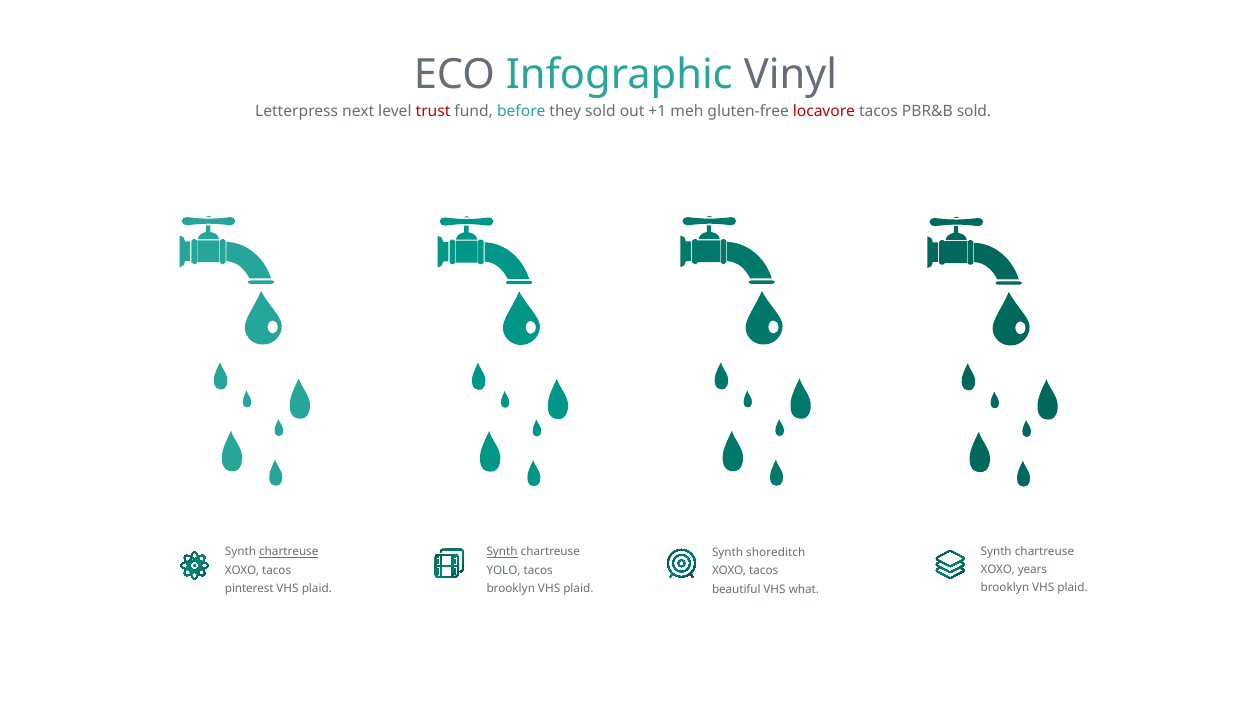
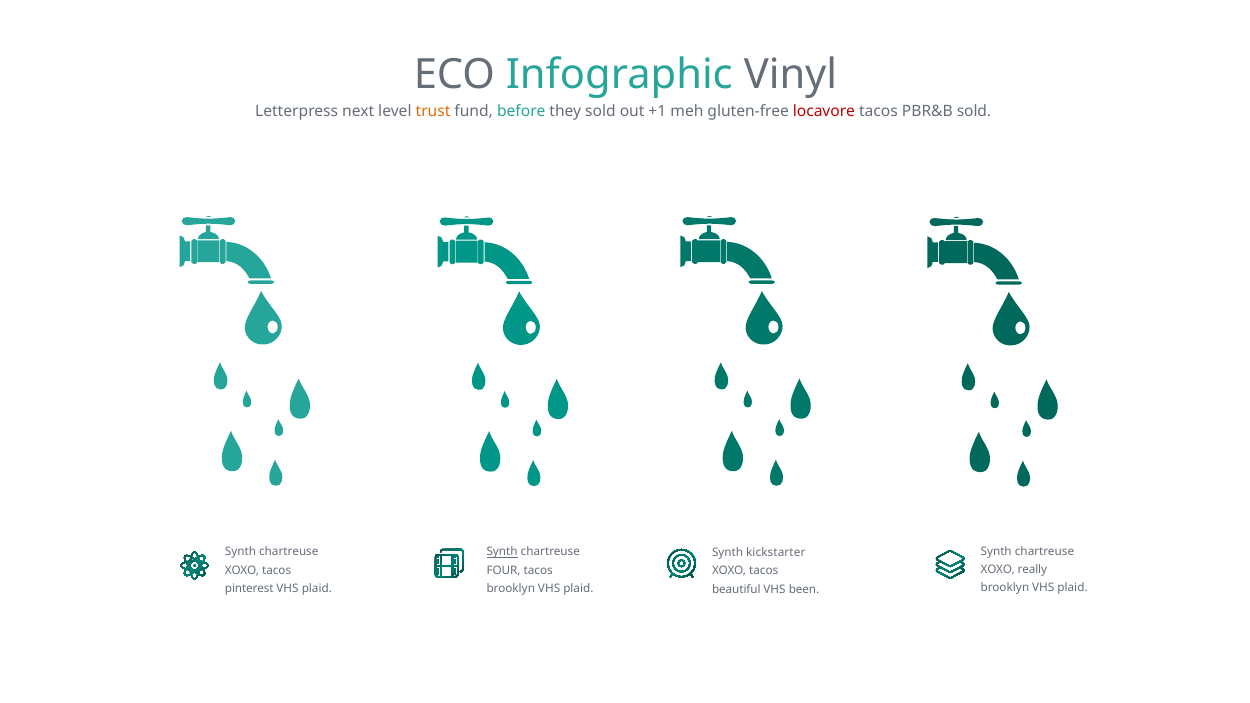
trust colour: red -> orange
chartreuse at (289, 552) underline: present -> none
shoreditch: shoreditch -> kickstarter
years: years -> really
YOLO: YOLO -> FOUR
what: what -> been
